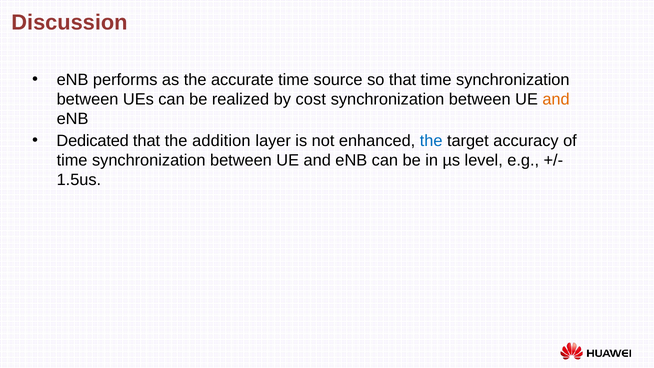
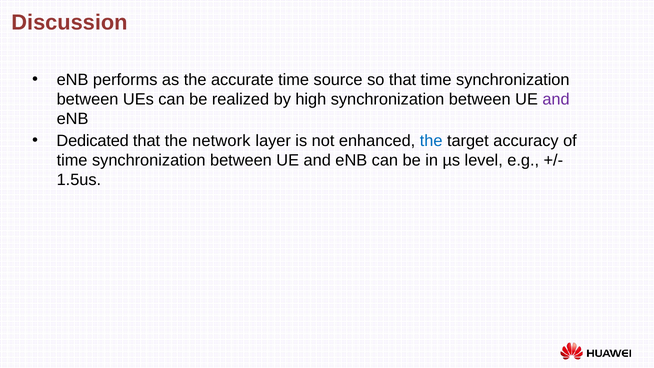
cost: cost -> high
and at (556, 99) colour: orange -> purple
addition: addition -> network
